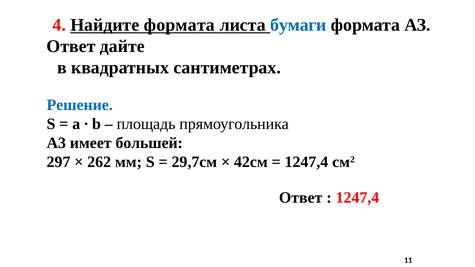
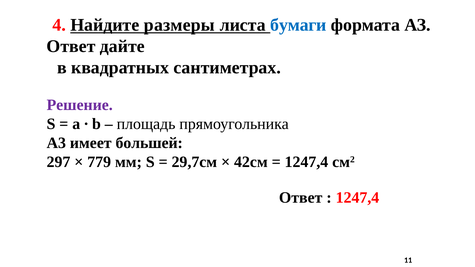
Найдите формата: формата -> размеры
Решение colour: blue -> purple
262: 262 -> 779
